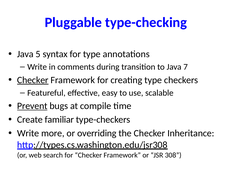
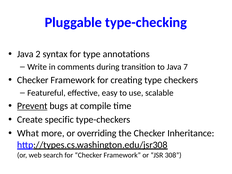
5: 5 -> 2
Checker at (33, 80) underline: present -> none
familiar: familiar -> specific
Write at (28, 133): Write -> What
